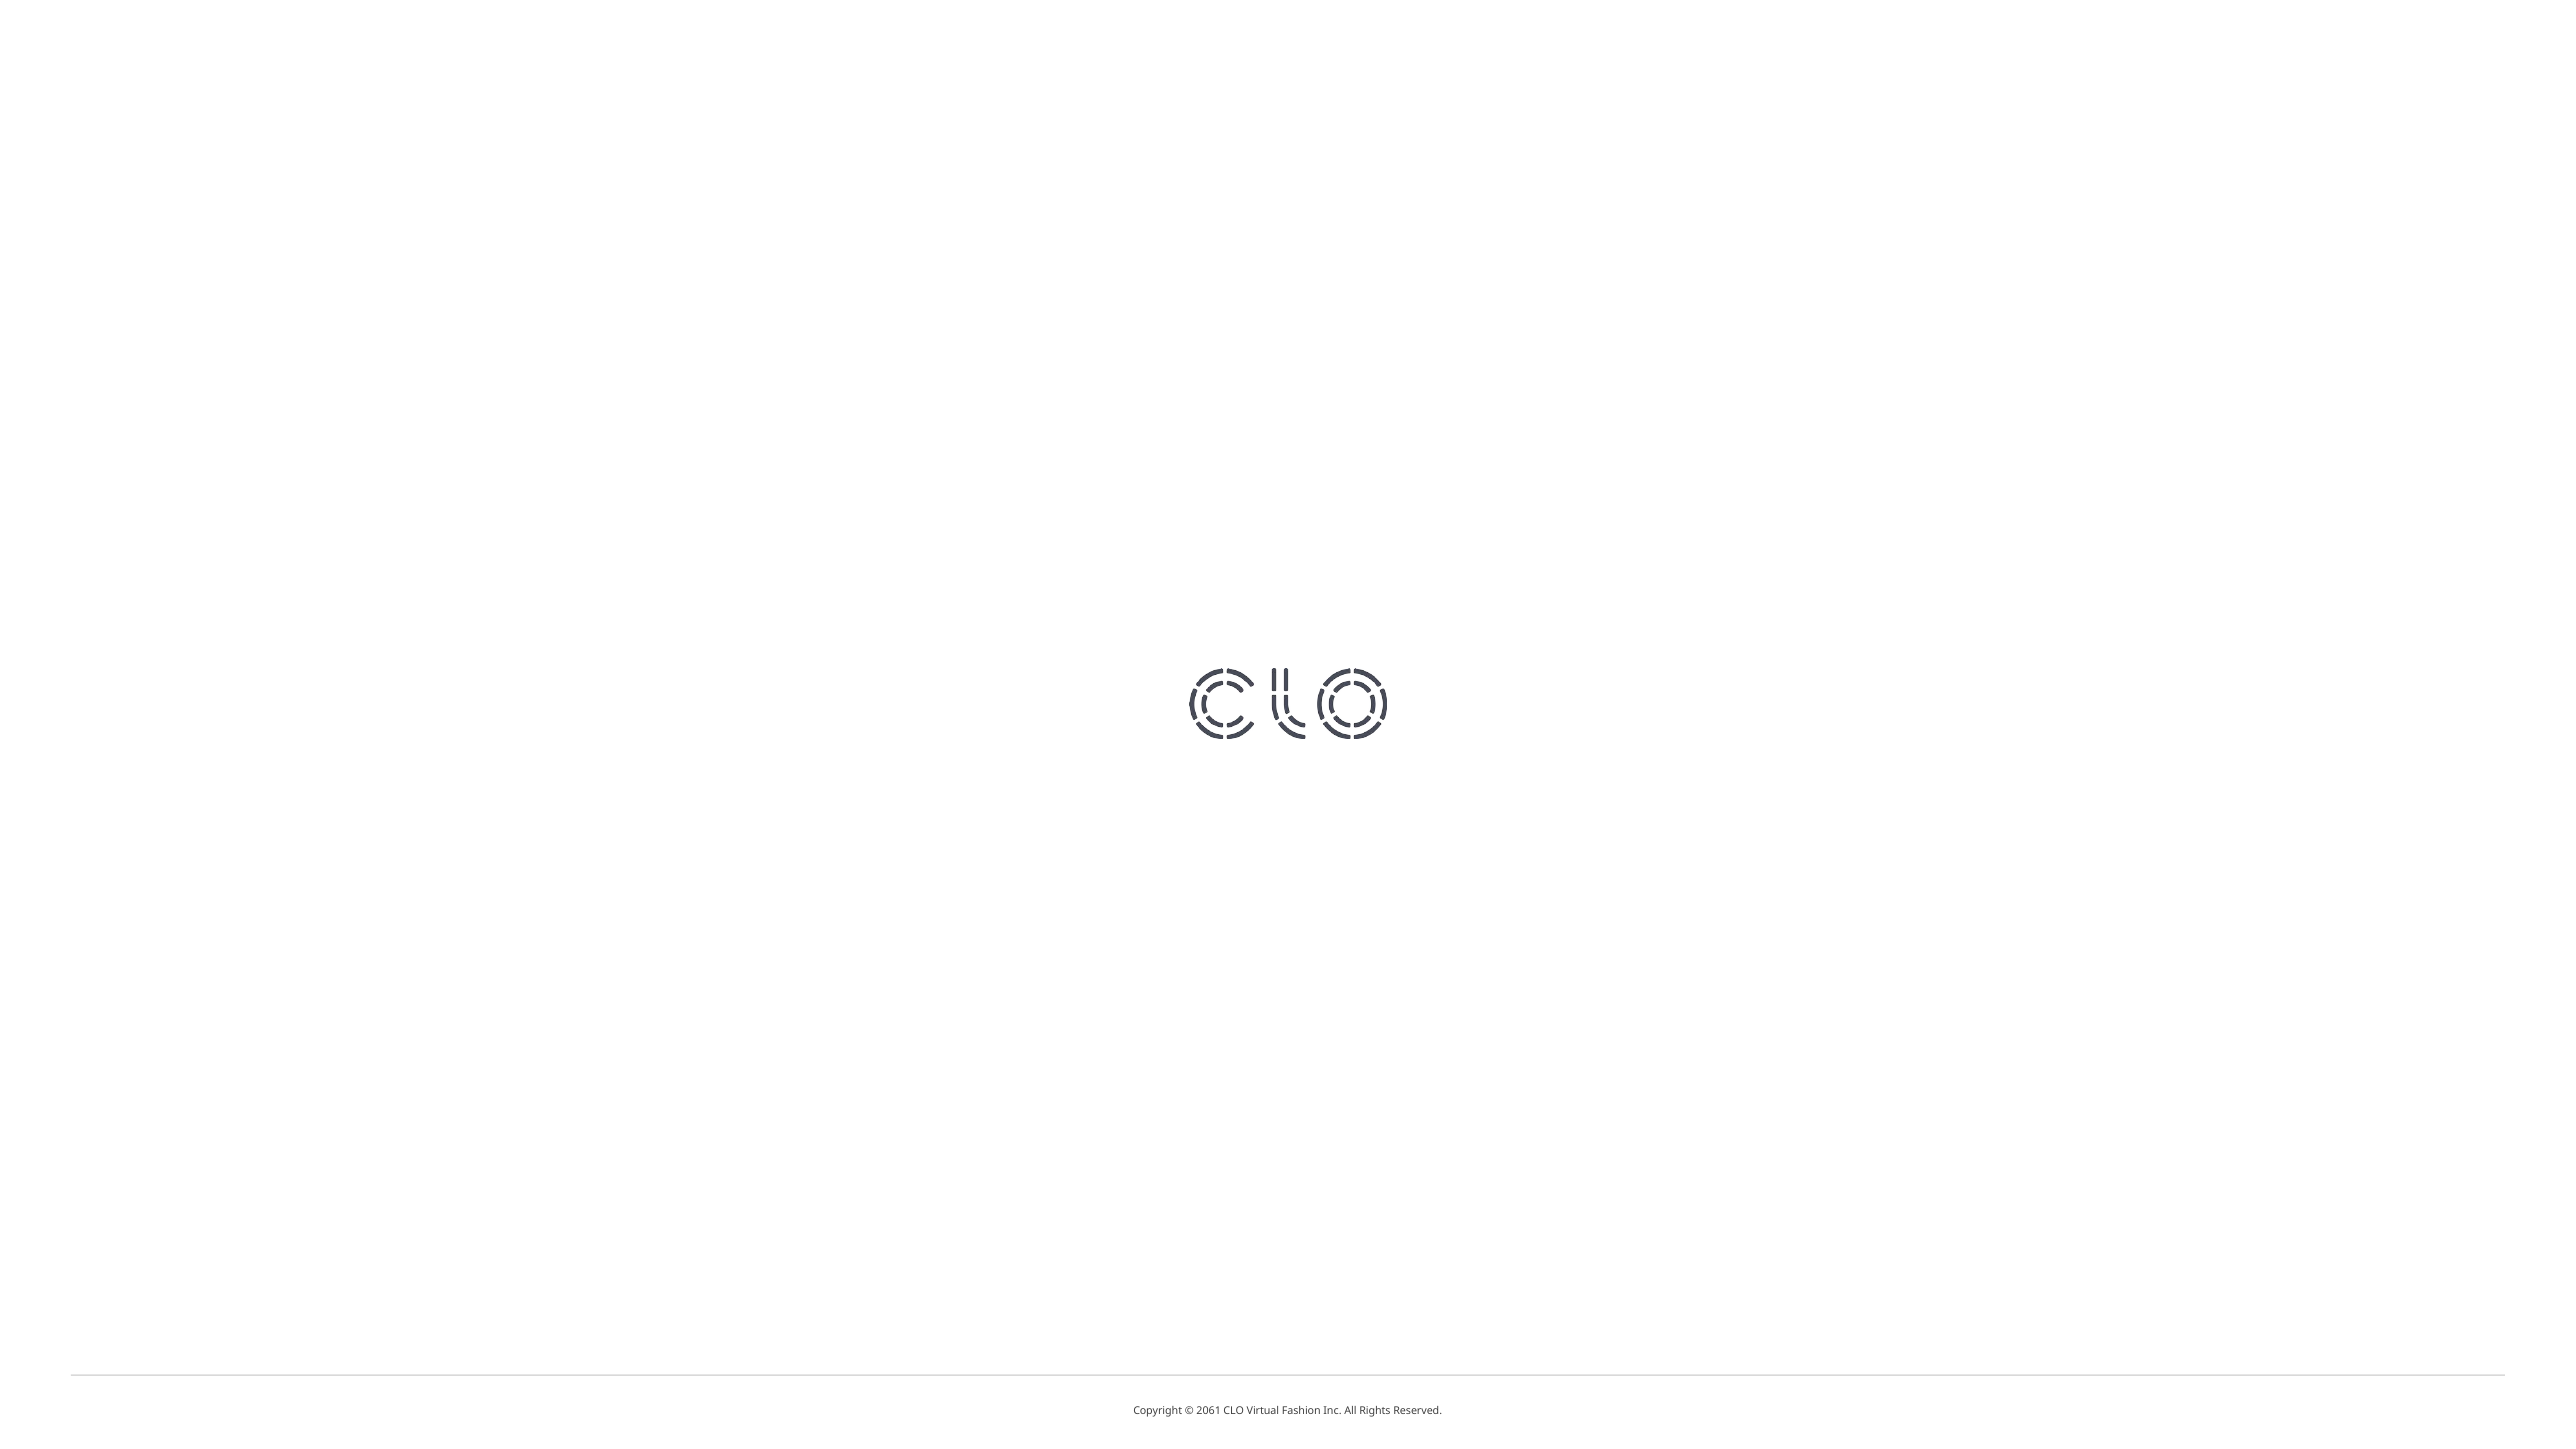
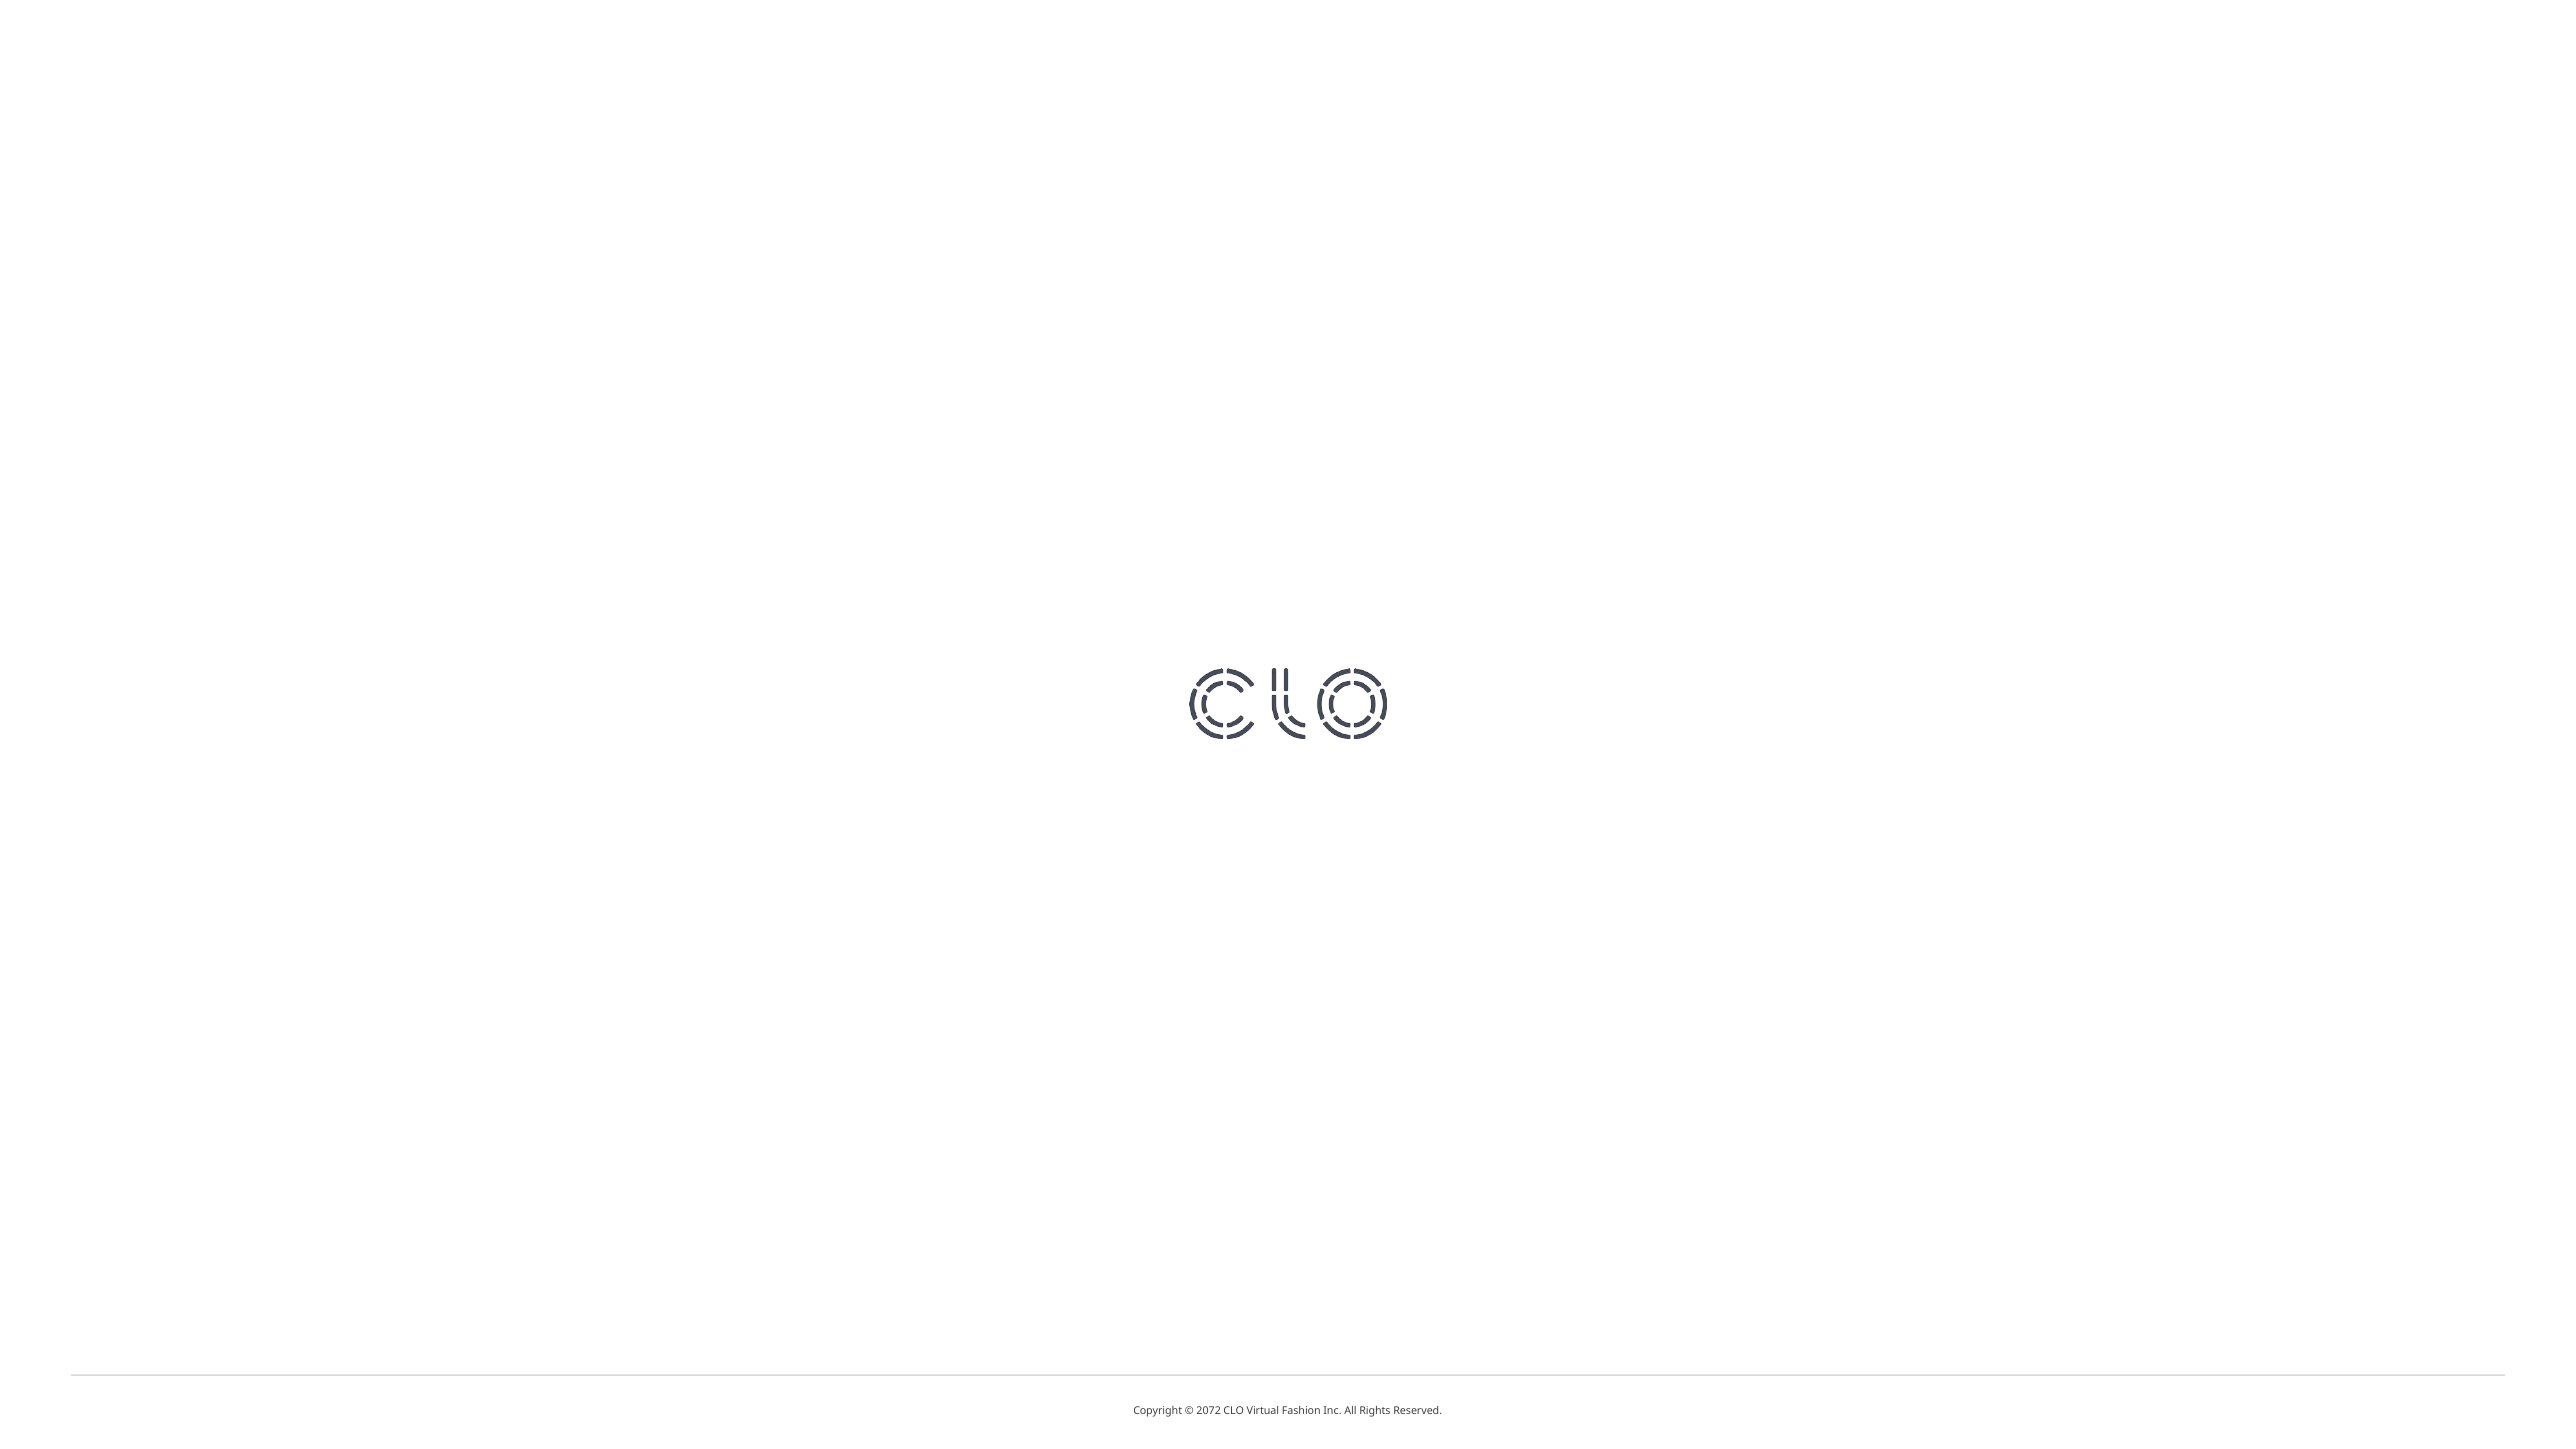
2061: 2061 -> 2072
